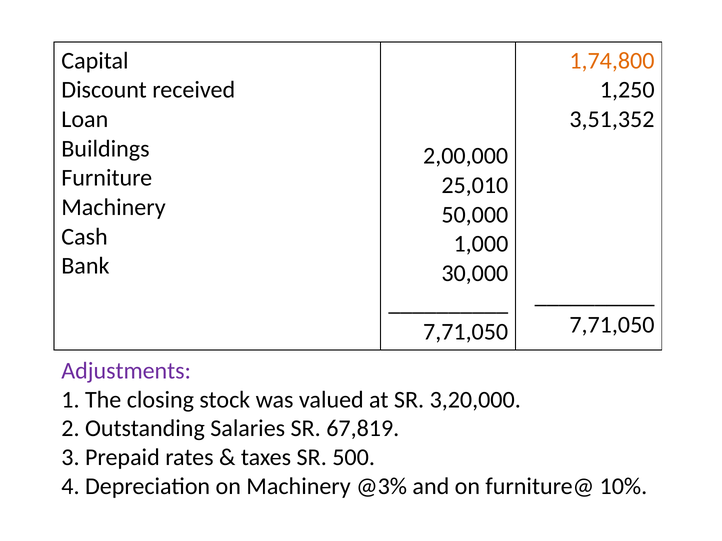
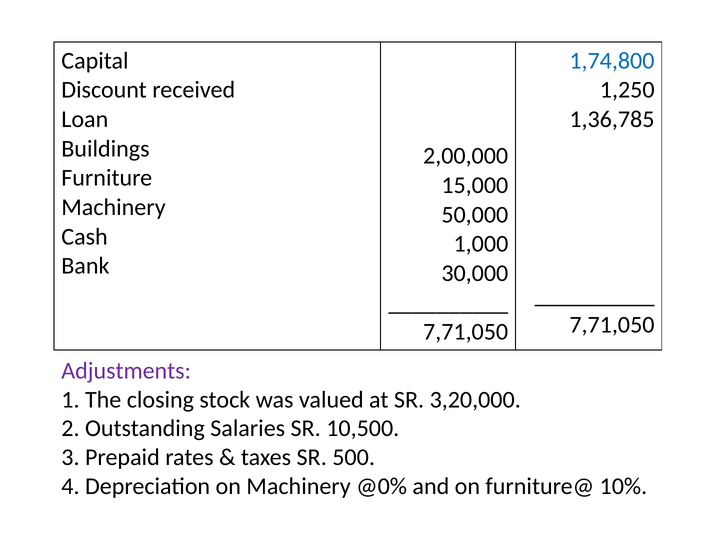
1,74,800 colour: orange -> blue
3,51,352: 3,51,352 -> 1,36,785
25,010: 25,010 -> 15,000
67,819: 67,819 -> 10,500
@3%: @3% -> @0%
